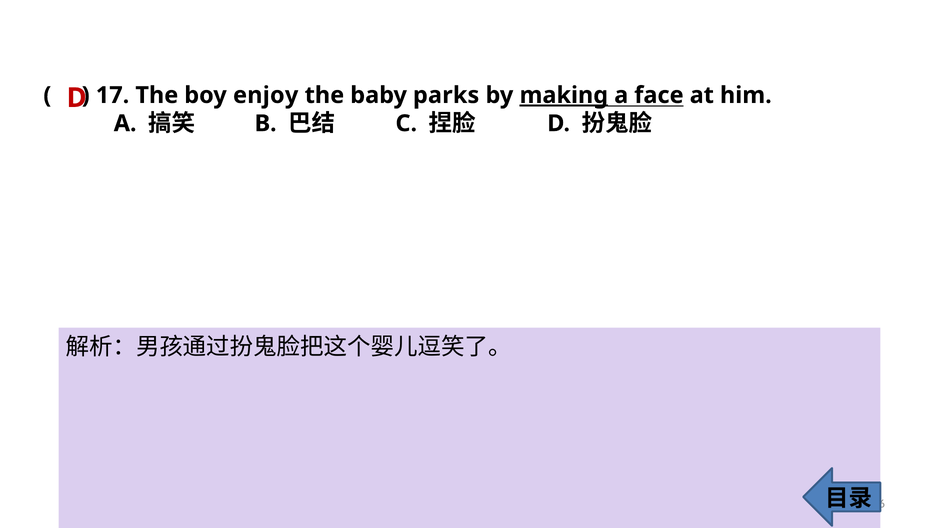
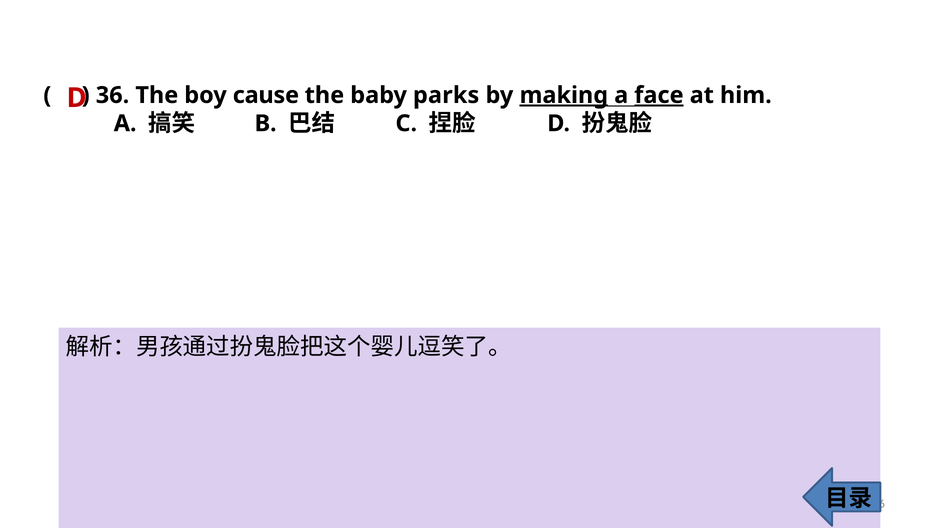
17: 17 -> 36
enjoy: enjoy -> cause
face underline: none -> present
